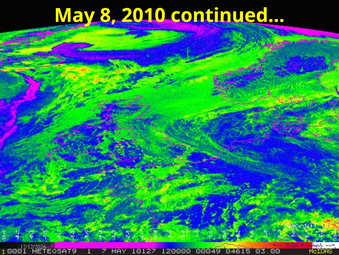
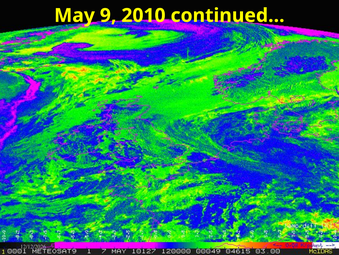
8: 8 -> 9
